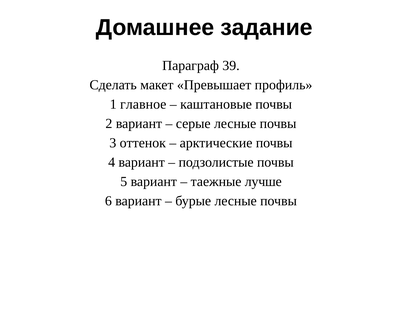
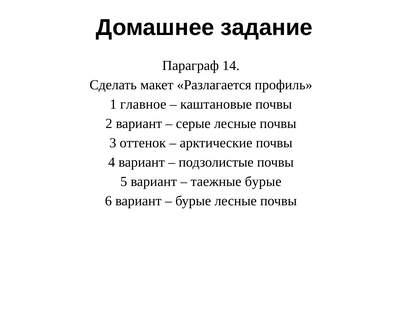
39: 39 -> 14
Превышает: Превышает -> Разлагается
таежные лучше: лучше -> бурые
